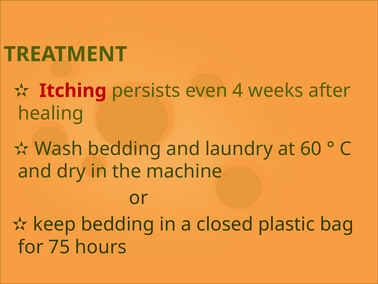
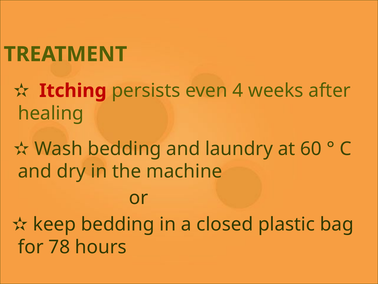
75: 75 -> 78
